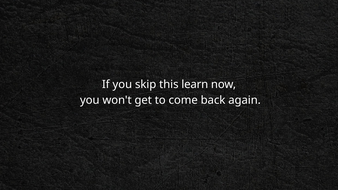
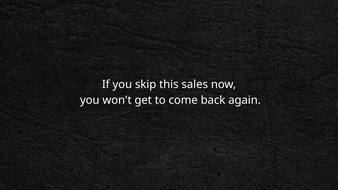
learn: learn -> sales
